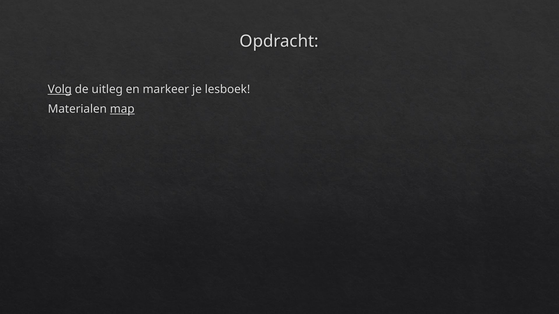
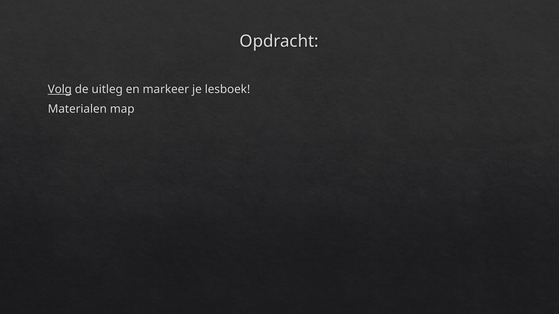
map underline: present -> none
